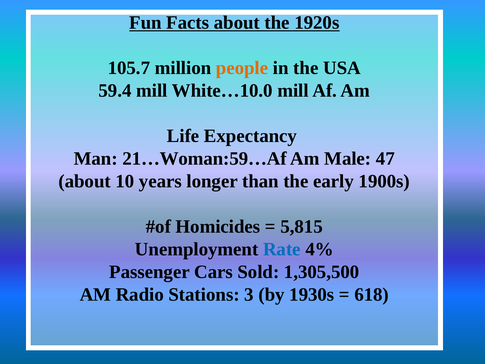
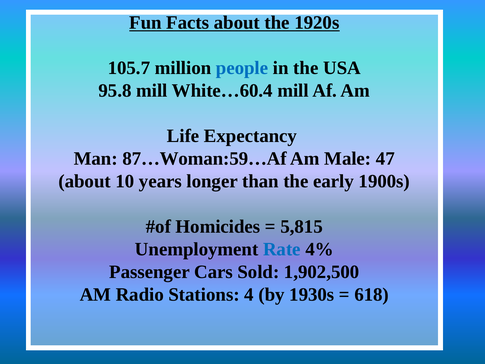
people colour: orange -> blue
59.4: 59.4 -> 95.8
White…10.0: White…10.0 -> White…60.4
21…Woman:59…Af: 21…Woman:59…Af -> 87…Woman:59…Af
1,305,500: 1,305,500 -> 1,902,500
3: 3 -> 4
